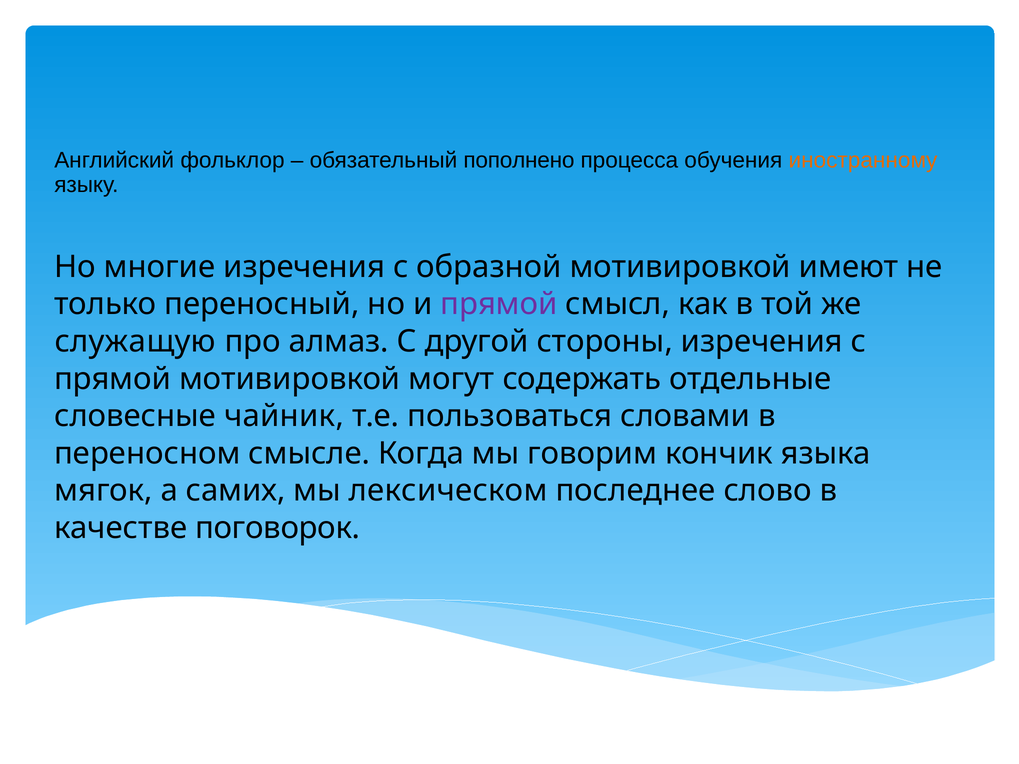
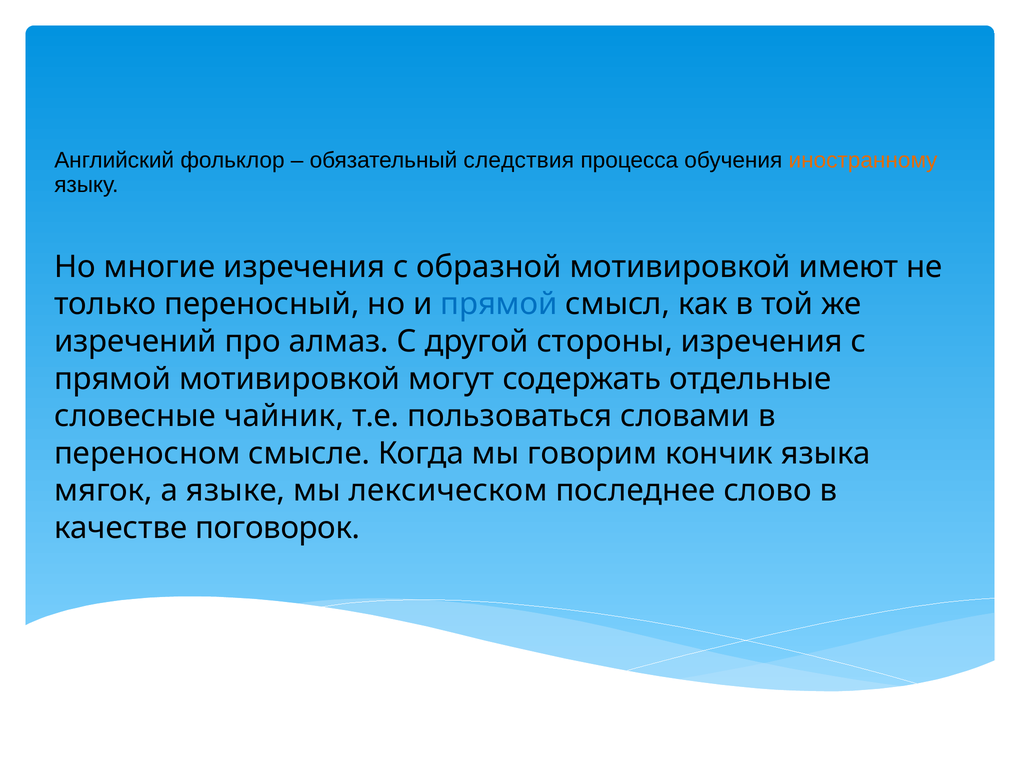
пополнено: пополнено -> следствия
прямой at (499, 304) colour: purple -> blue
служащую: служащую -> изречений
самих: самих -> языке
